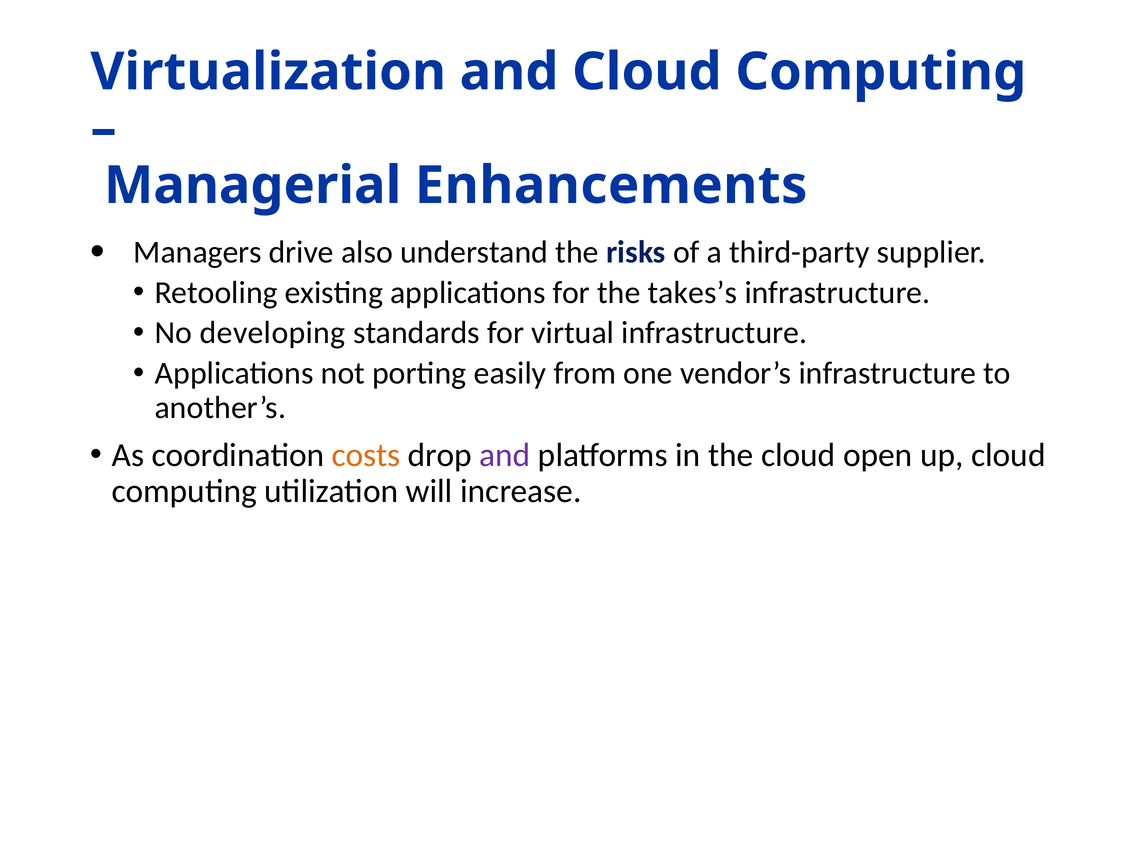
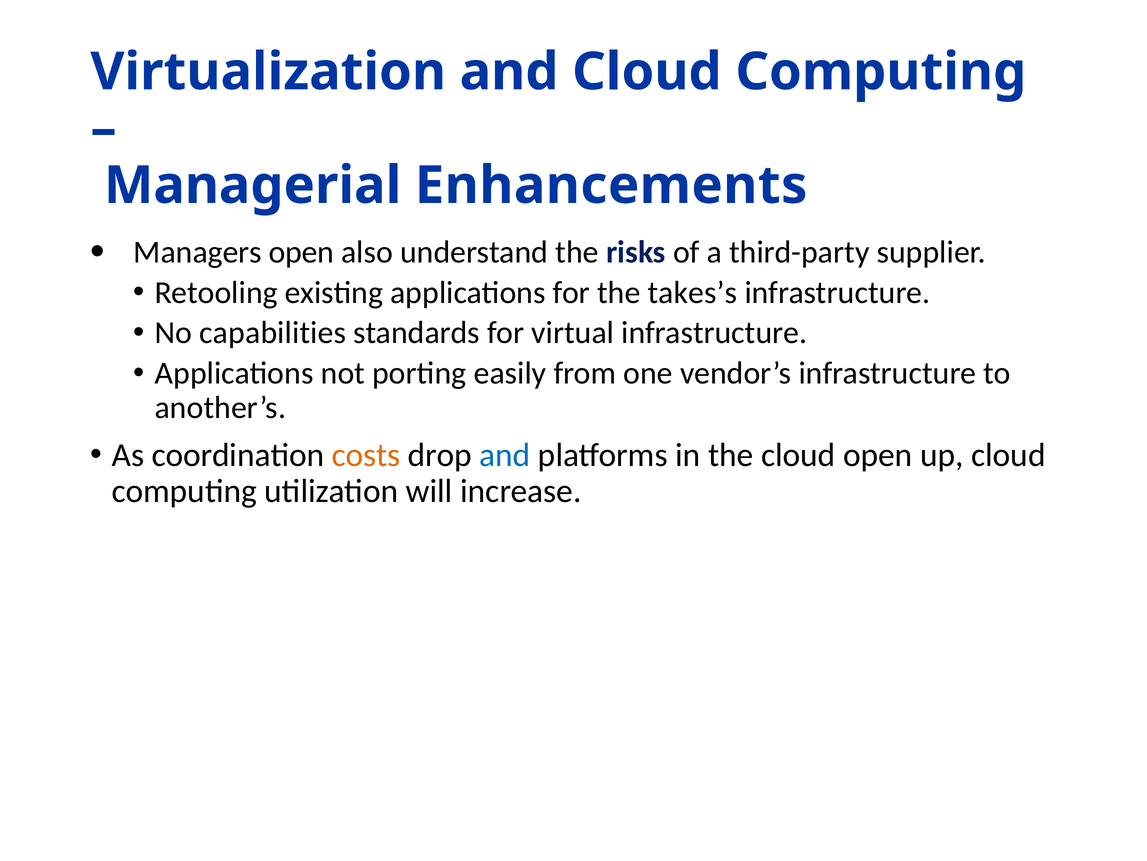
Managers drive: drive -> open
developing: developing -> capabilities
and at (505, 455) colour: purple -> blue
